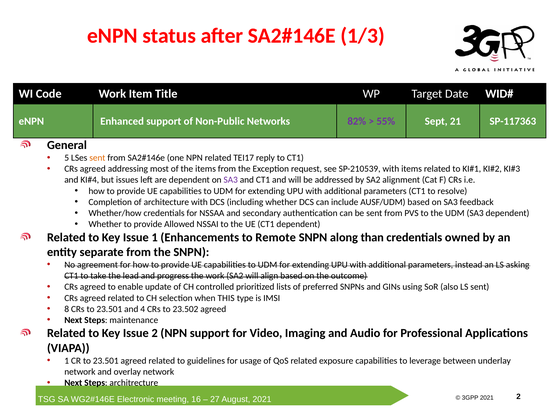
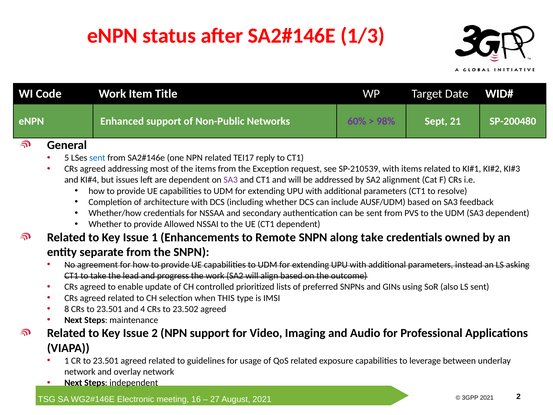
82%: 82% -> 60%
55%: 55% -> 98%
SP-117363: SP-117363 -> SP-200480
sent at (97, 158) colour: orange -> blue
along than: than -> take
architrecture: architrecture -> independent
